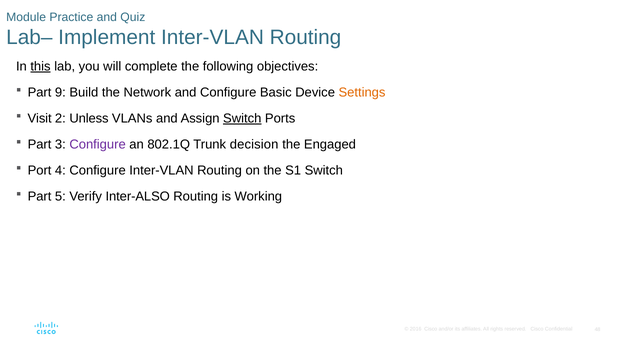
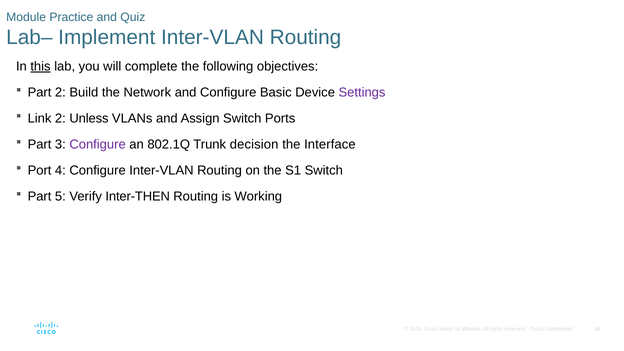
Part 9: 9 -> 2
Settings colour: orange -> purple
Visit: Visit -> Link
Switch at (242, 118) underline: present -> none
Engaged: Engaged -> Interface
Inter-ALSO: Inter-ALSO -> Inter-THEN
